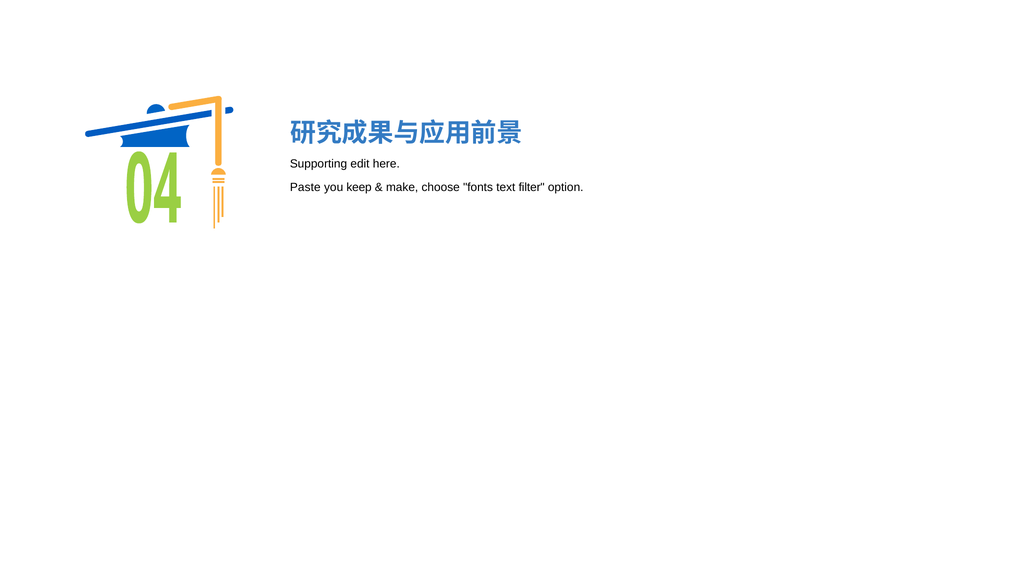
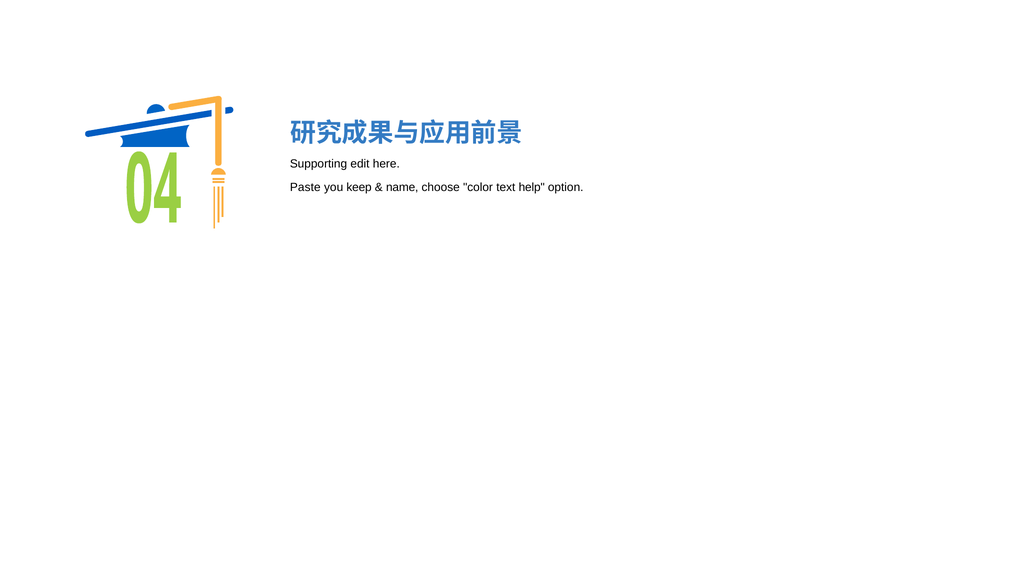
make: make -> name
fonts: fonts -> color
filter: filter -> help
